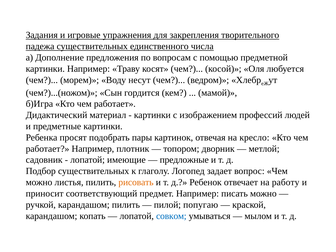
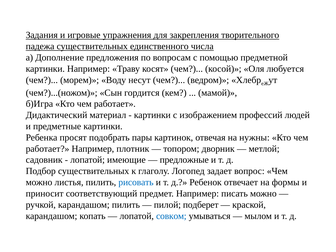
кресло: кресло -> нужны
рисовать colour: orange -> blue
работу: работу -> формы
попугаю: попугаю -> подберет
